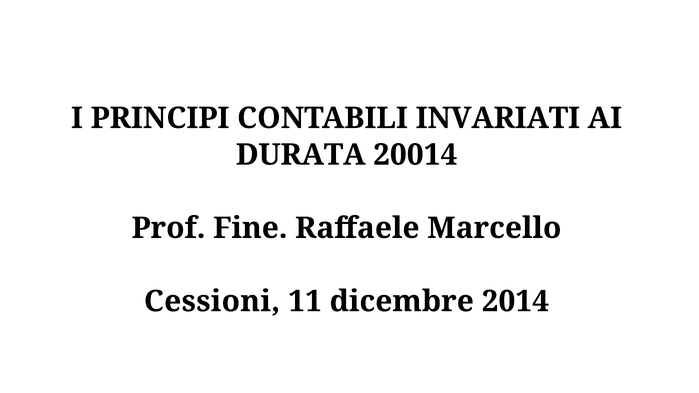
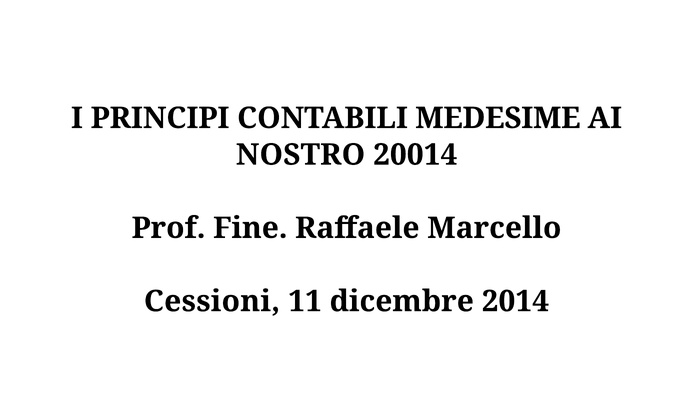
INVARIATI: INVARIATI -> MEDESIME
DURATA: DURATA -> NOSTRO
